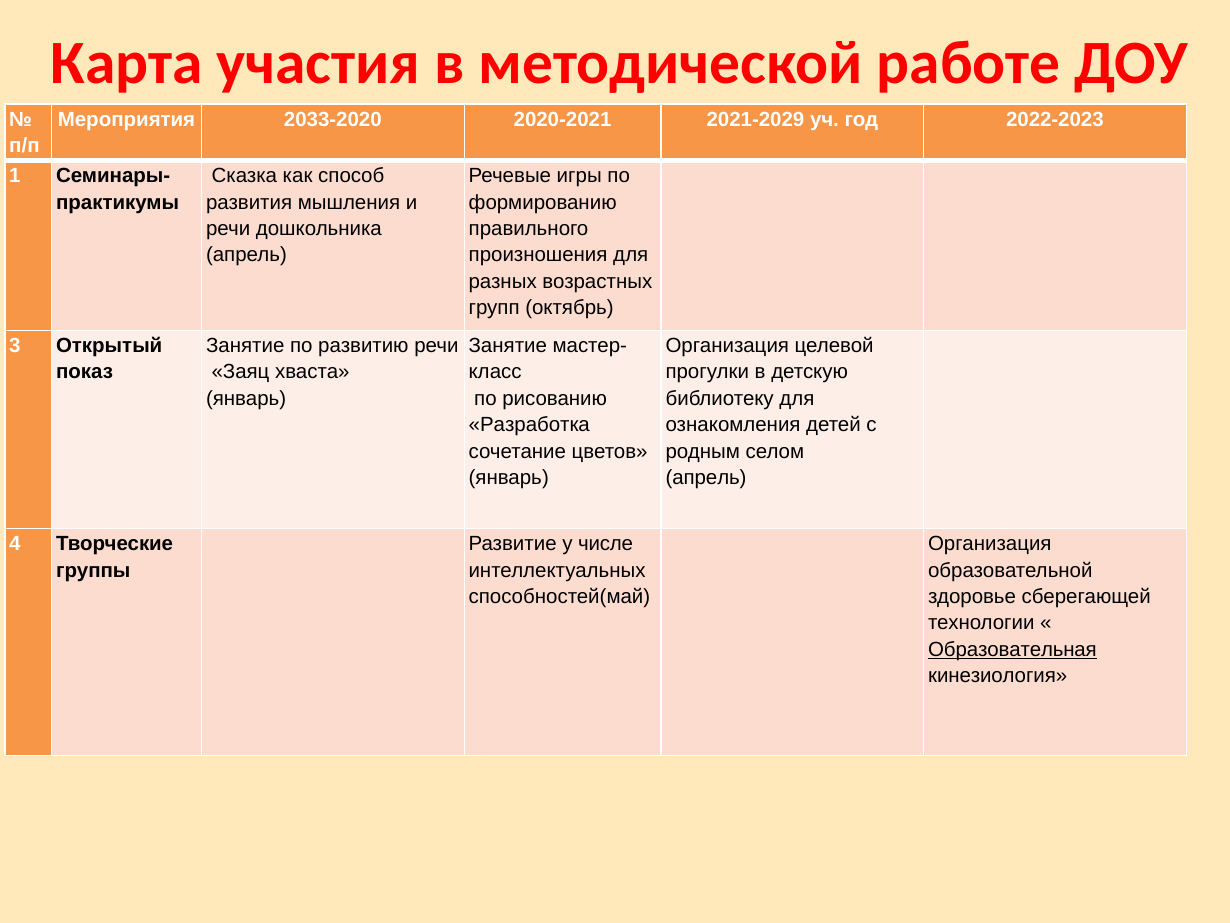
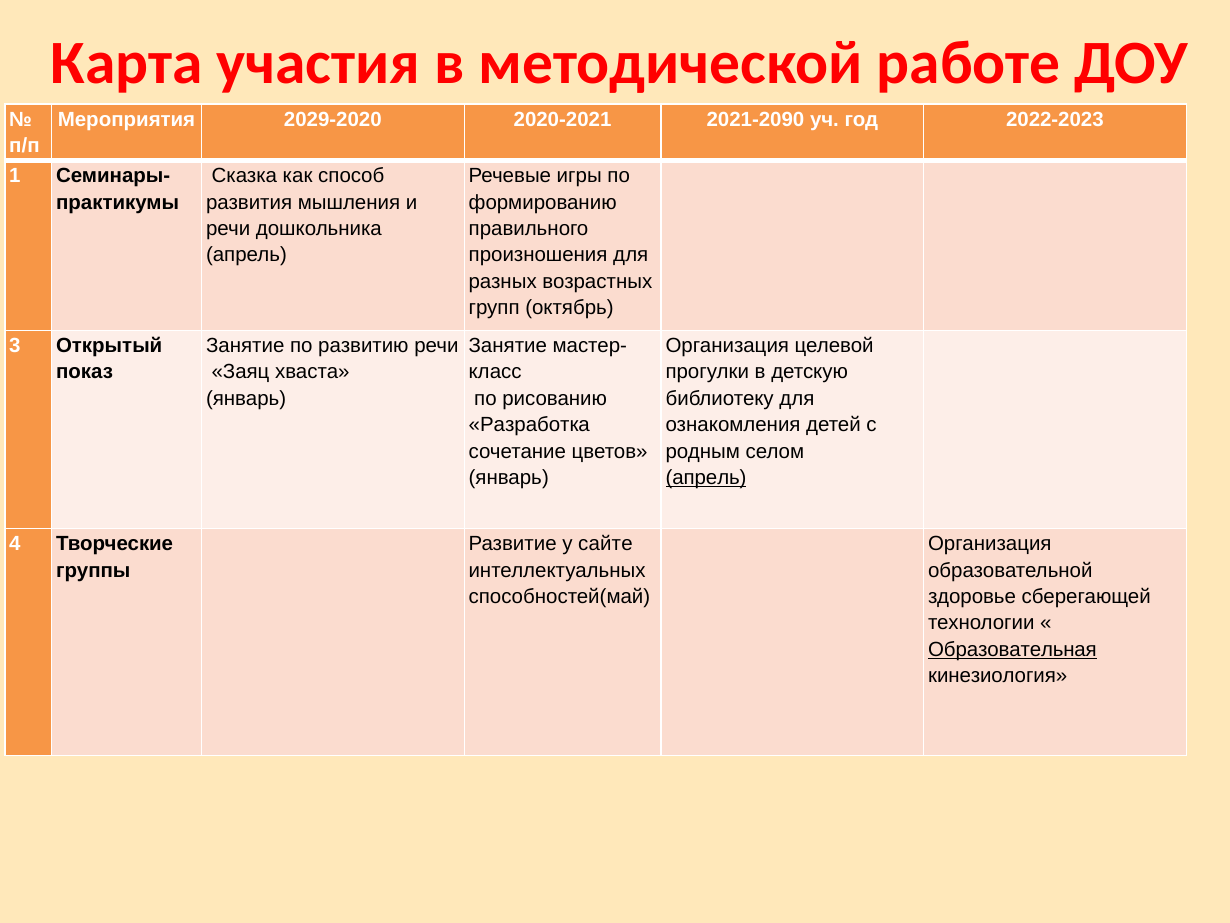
2033-2020: 2033-2020 -> 2029-2020
2021-2029: 2021-2029 -> 2021-2090
апрель at (706, 477) underline: none -> present
числе: числе -> сайте
